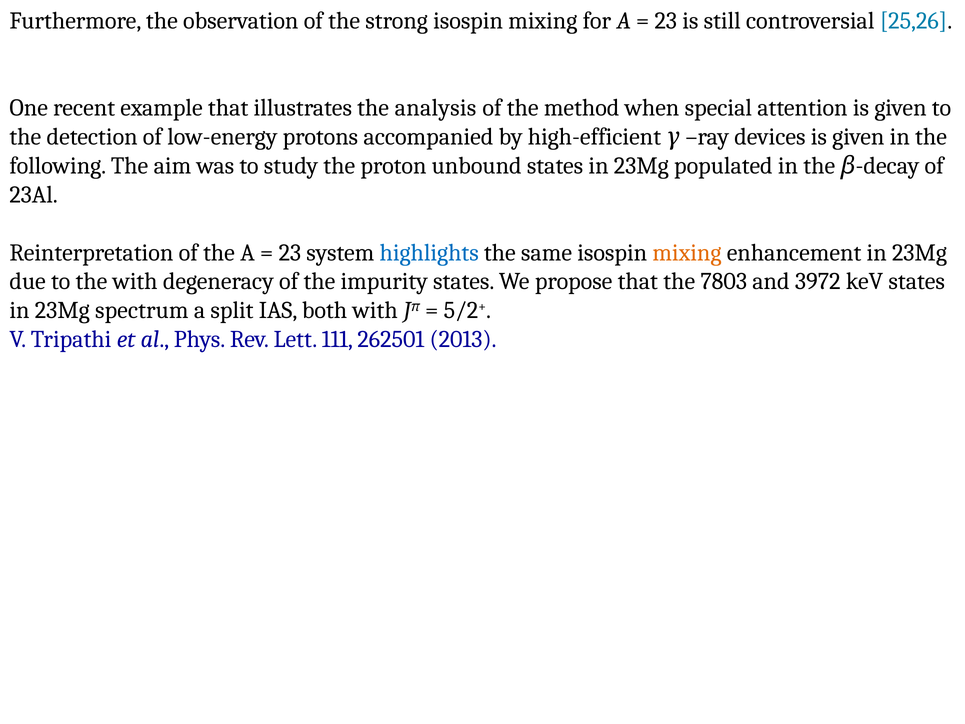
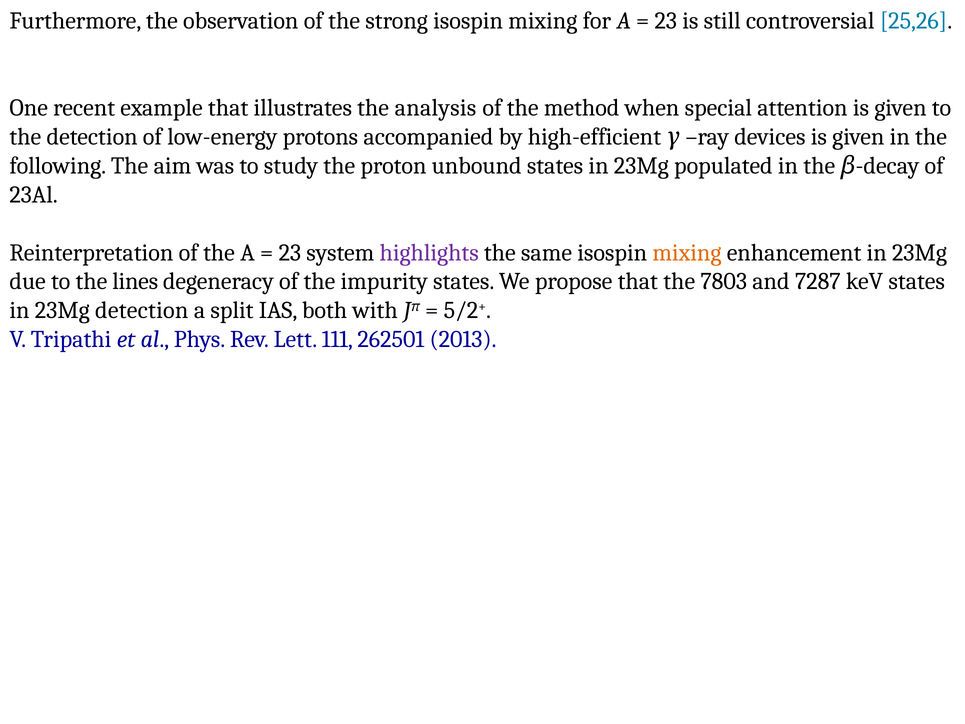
highlights colour: blue -> purple
the with: with -> lines
3972: 3972 -> 7287
23Mg spectrum: spectrum -> detection
